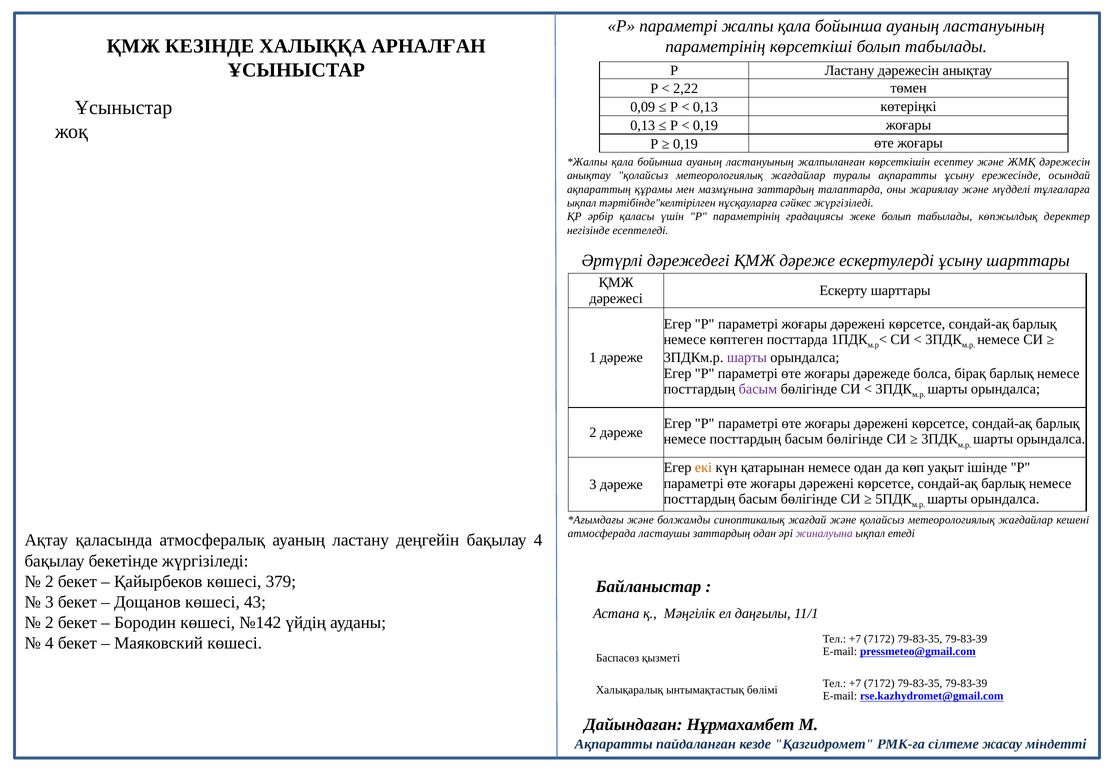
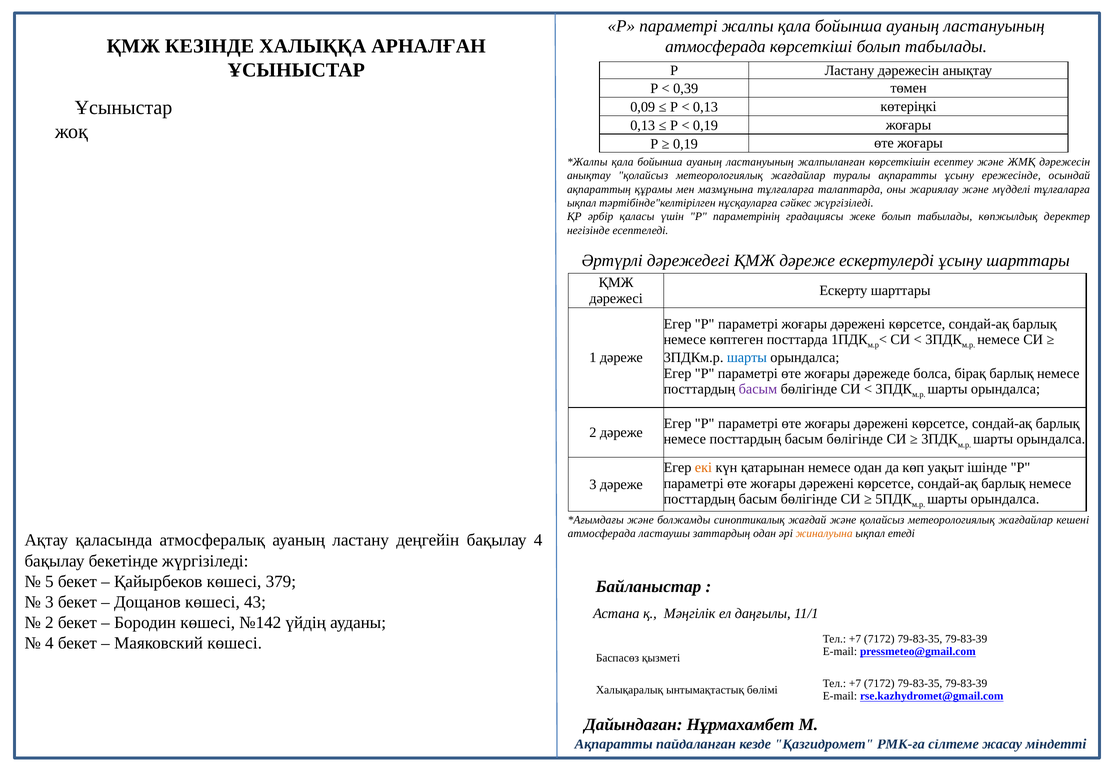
параметрінің at (715, 47): параметрінің -> атмосферада
2,22: 2,22 -> 0,39
мазмұнына заттардың: заттардың -> тұлғаларға
шарты at (747, 358) colour: purple -> blue
жиналуына colour: purple -> orange
2 at (49, 582): 2 -> 5
